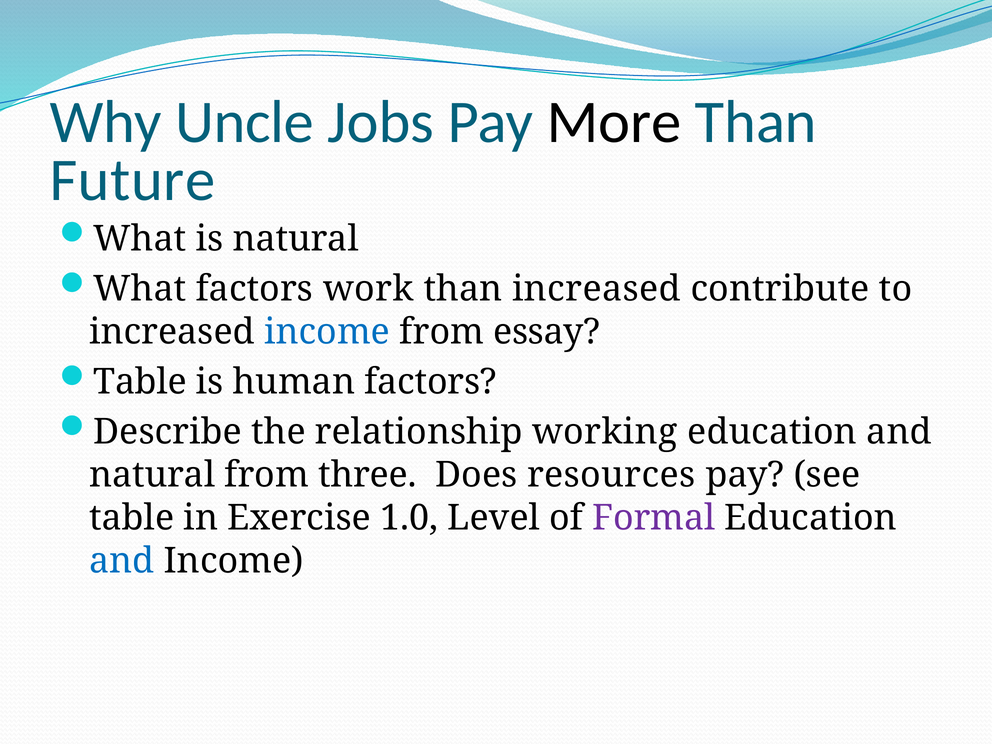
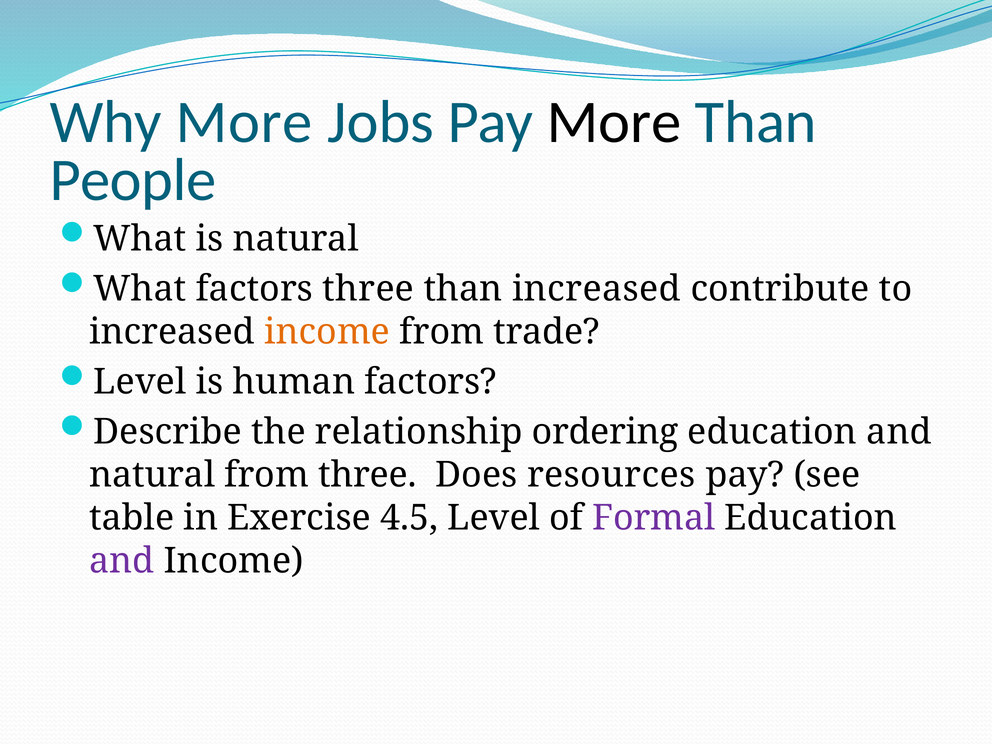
Why Uncle: Uncle -> More
Future: Future -> People
factors work: work -> three
income at (327, 332) colour: blue -> orange
essay: essay -> trade
Table at (140, 382): Table -> Level
working: working -> ordering
1.0: 1.0 -> 4.5
and at (122, 561) colour: blue -> purple
